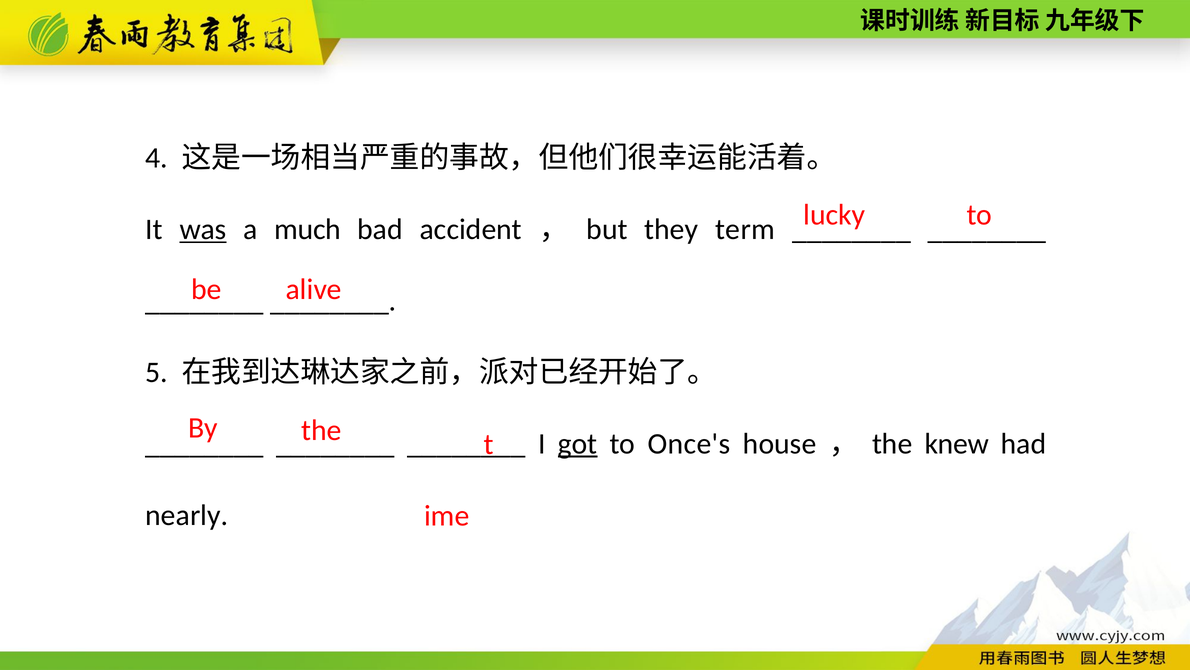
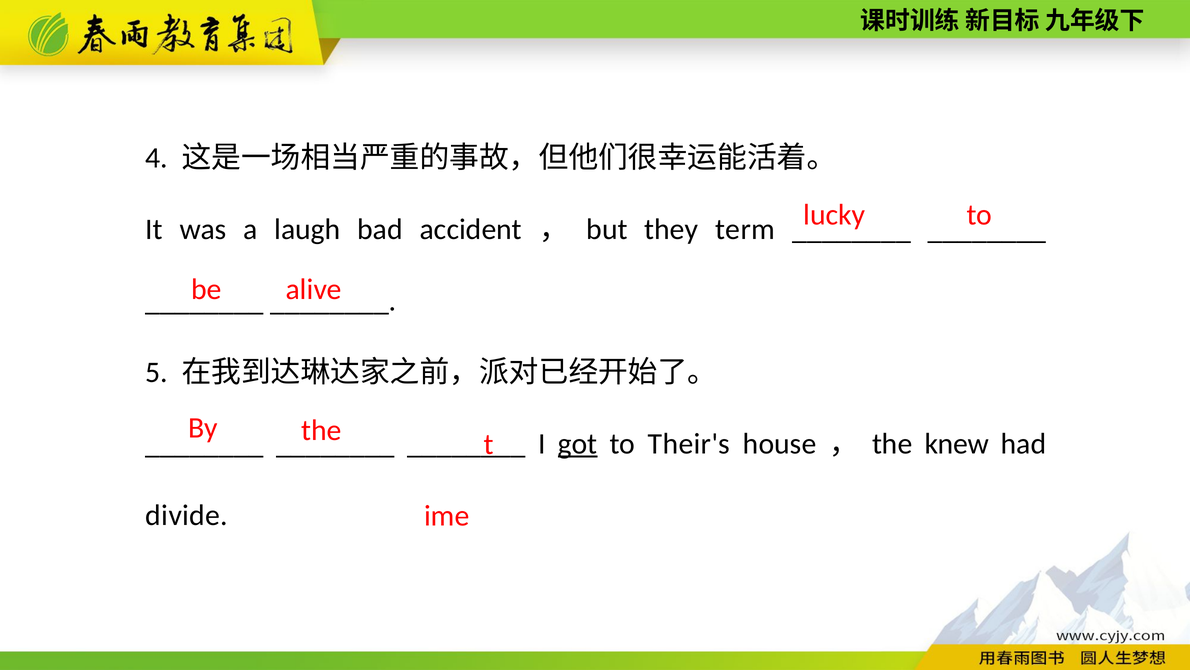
was underline: present -> none
much: much -> laugh
Once's: Once's -> Their's
nearly: nearly -> divide
